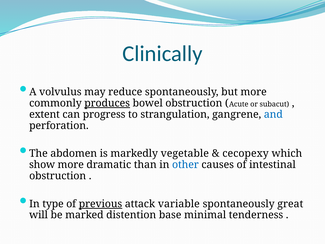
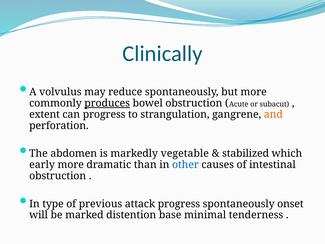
and colour: blue -> orange
cecopexy: cecopexy -> stabilized
show: show -> early
previous underline: present -> none
attack variable: variable -> progress
great: great -> onset
